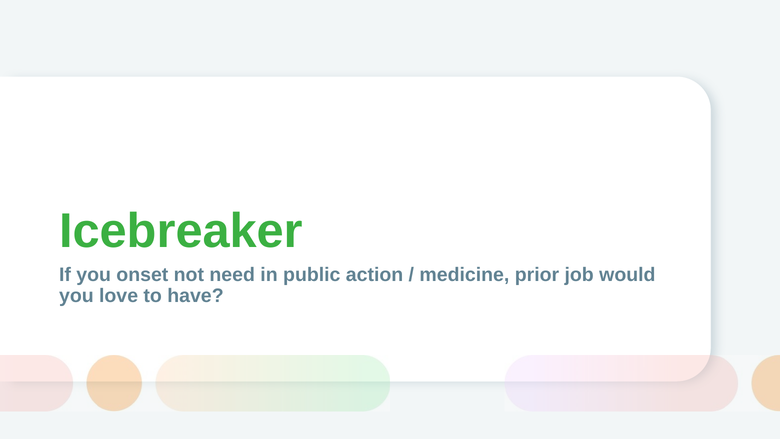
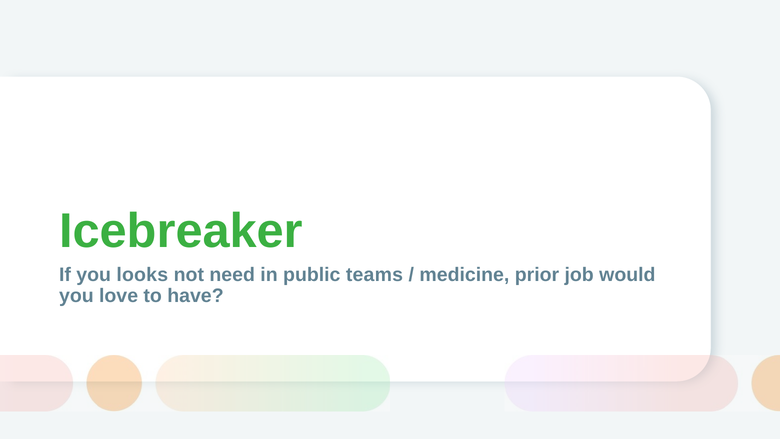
onset: onset -> looks
action: action -> teams
